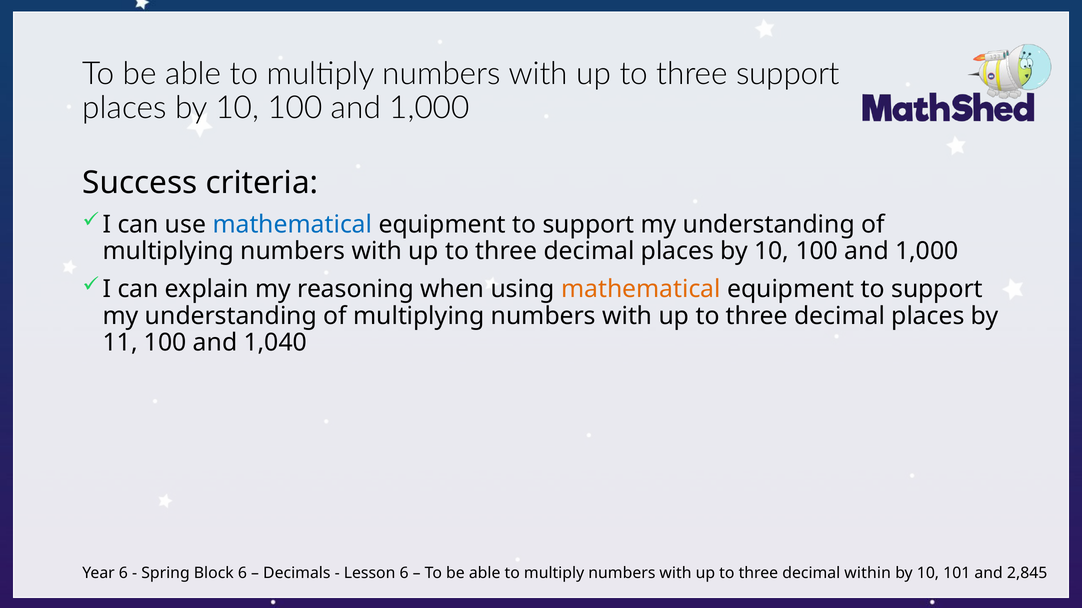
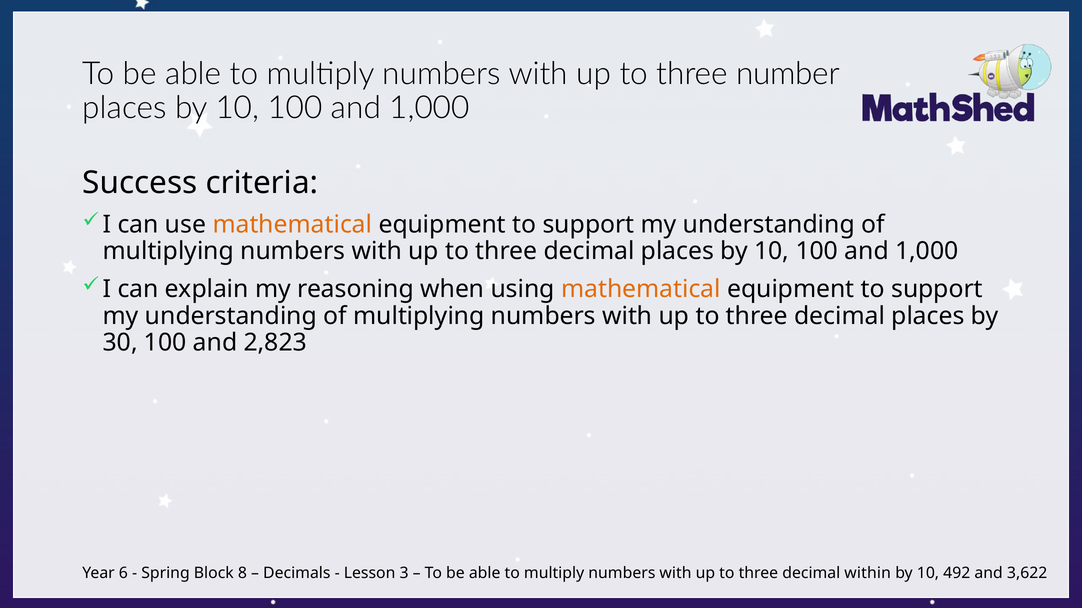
three support: support -> number
mathematical at (292, 225) colour: blue -> orange
11: 11 -> 30
1,040: 1,040 -> 2,823
Block 6: 6 -> 8
Lesson 6: 6 -> 3
101: 101 -> 492
2,845: 2,845 -> 3,622
